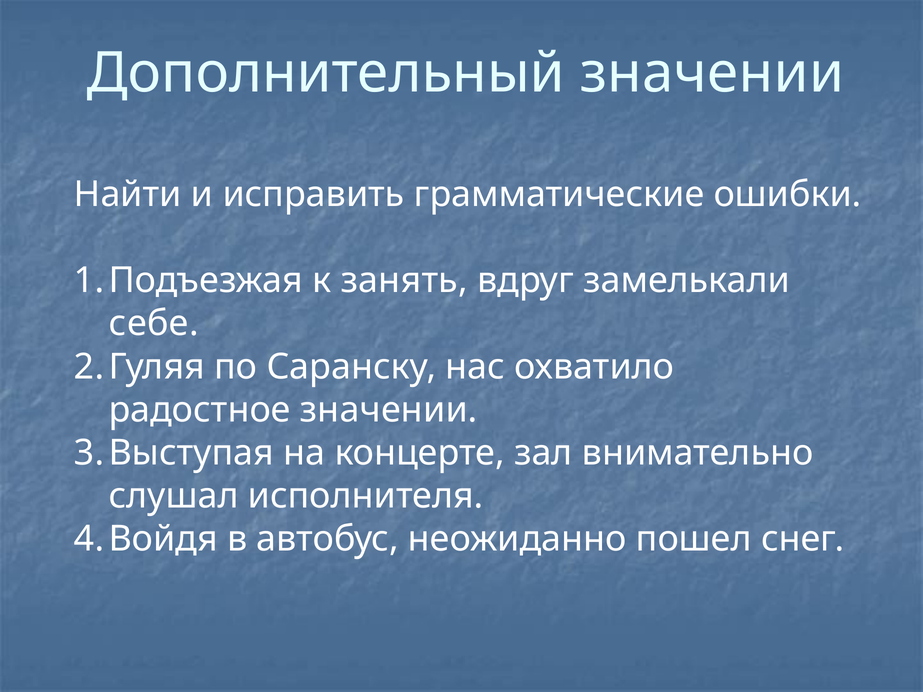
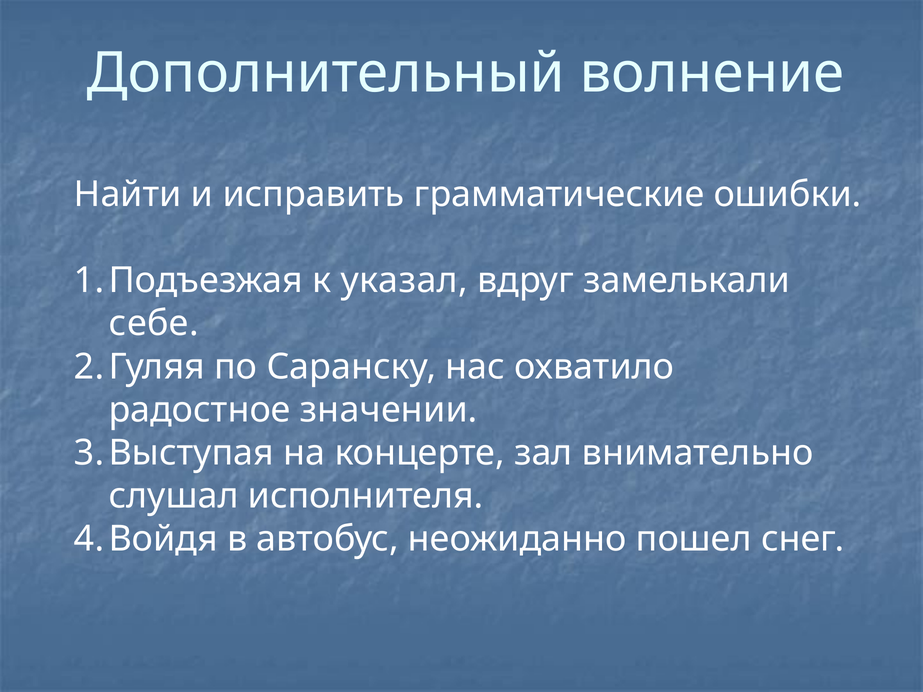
Дополнительный значении: значении -> волнение
занять: занять -> указал
